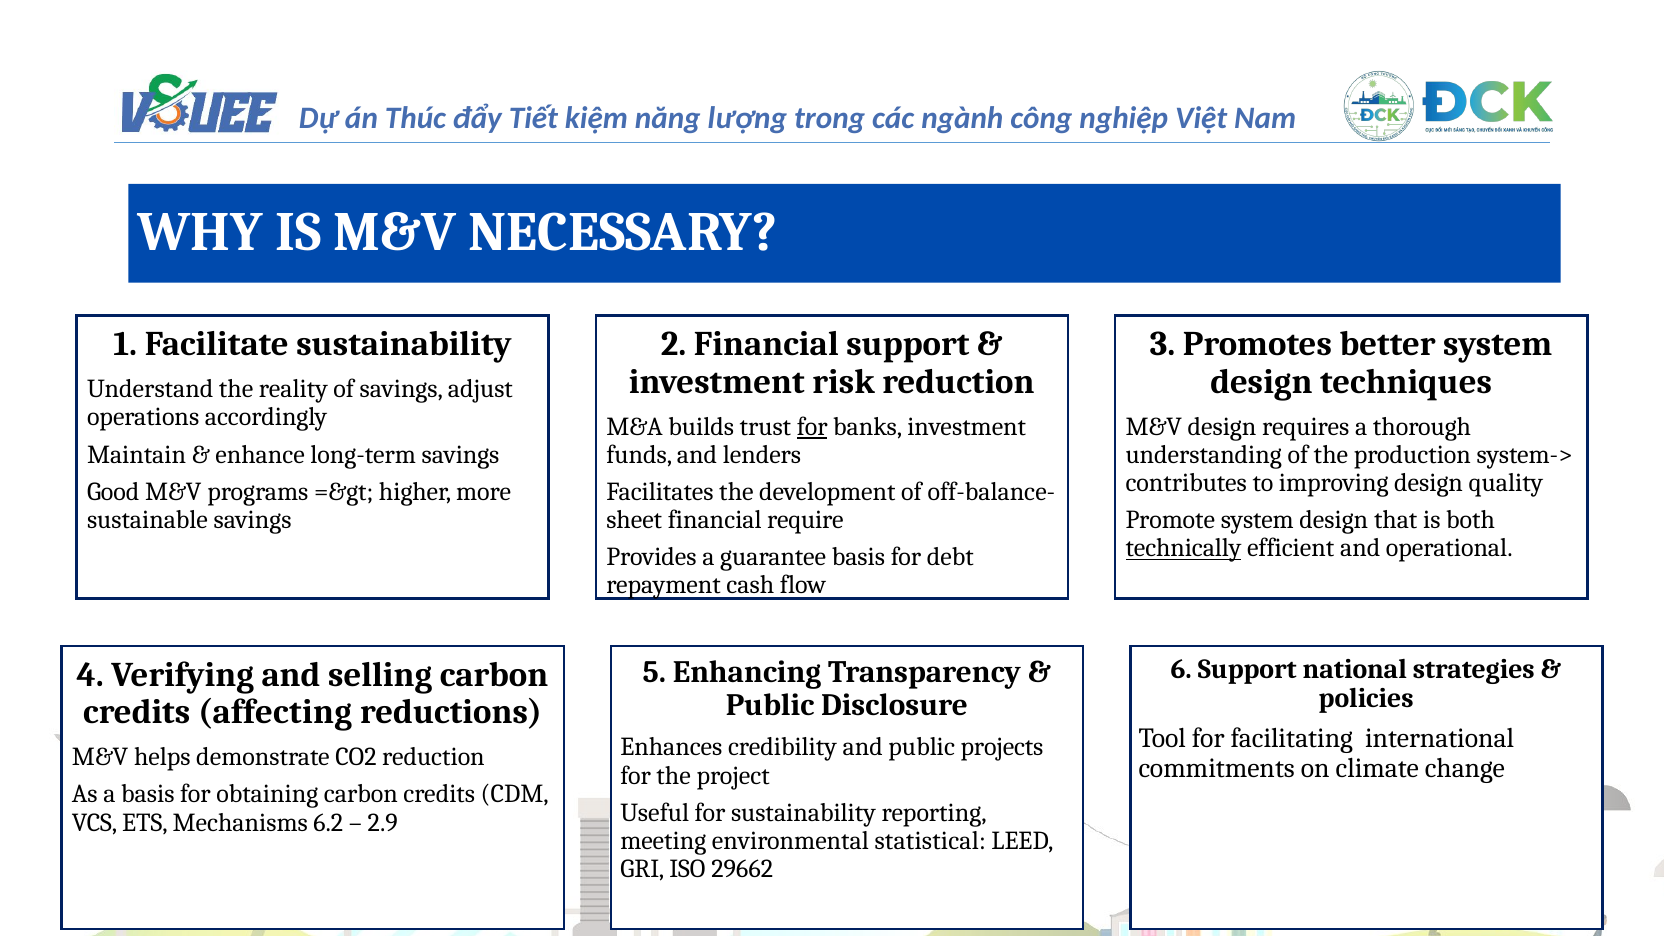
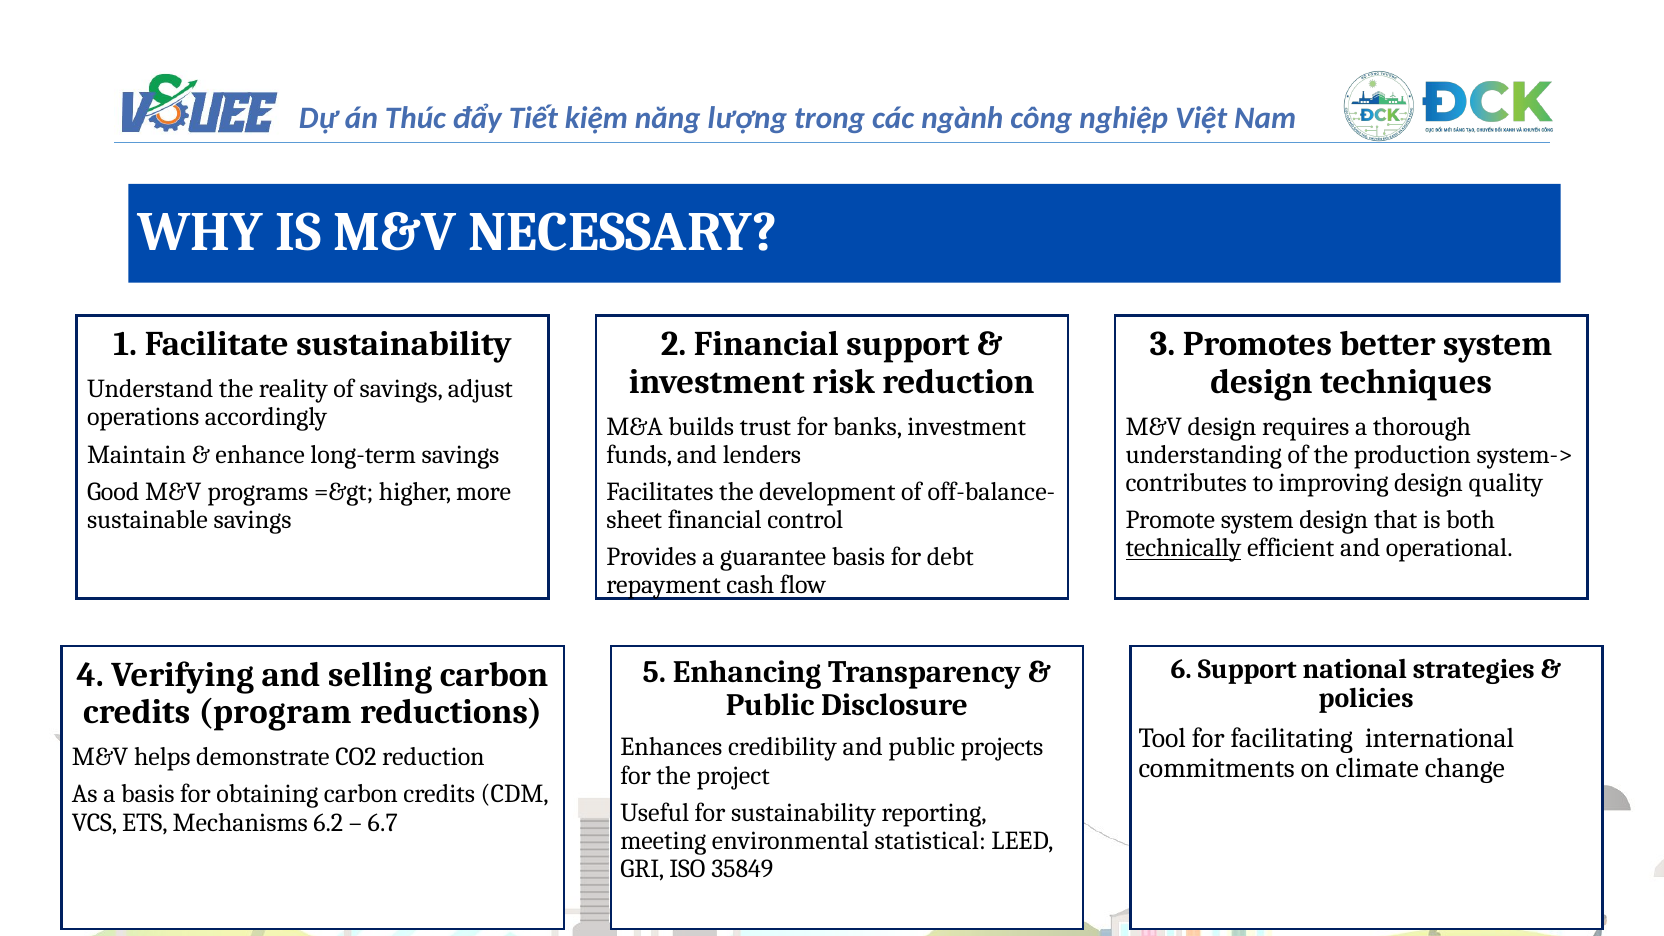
for at (812, 427) underline: present -> none
require: require -> control
affecting: affecting -> program
2.9: 2.9 -> 6.7
29662: 29662 -> 35849
